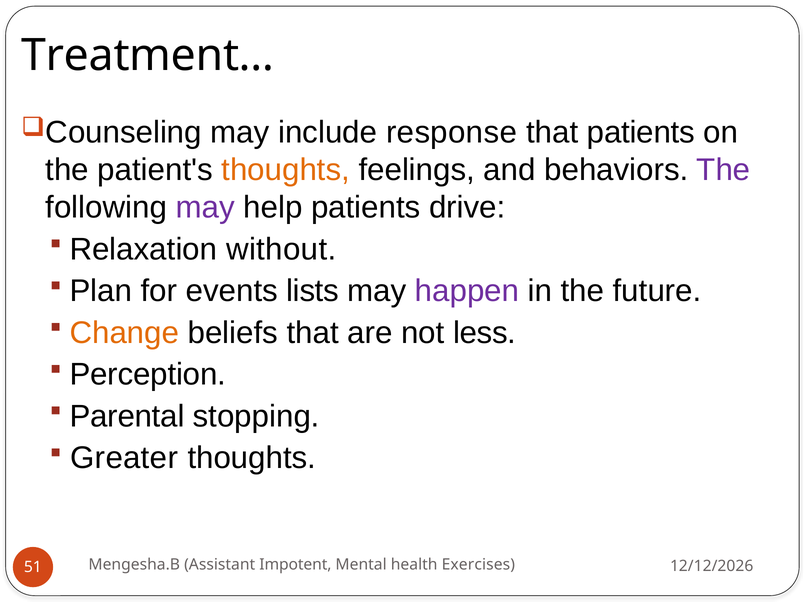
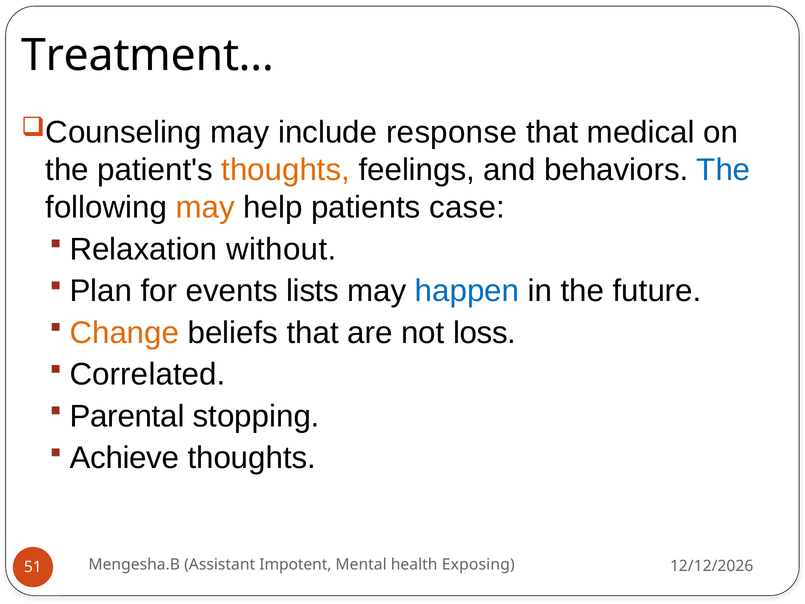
that patients: patients -> medical
The at (723, 170) colour: purple -> blue
may at (205, 207) colour: purple -> orange
drive: drive -> case
happen colour: purple -> blue
less: less -> loss
Perception: Perception -> Correlated
Greater: Greater -> Achieve
Exercises: Exercises -> Exposing
